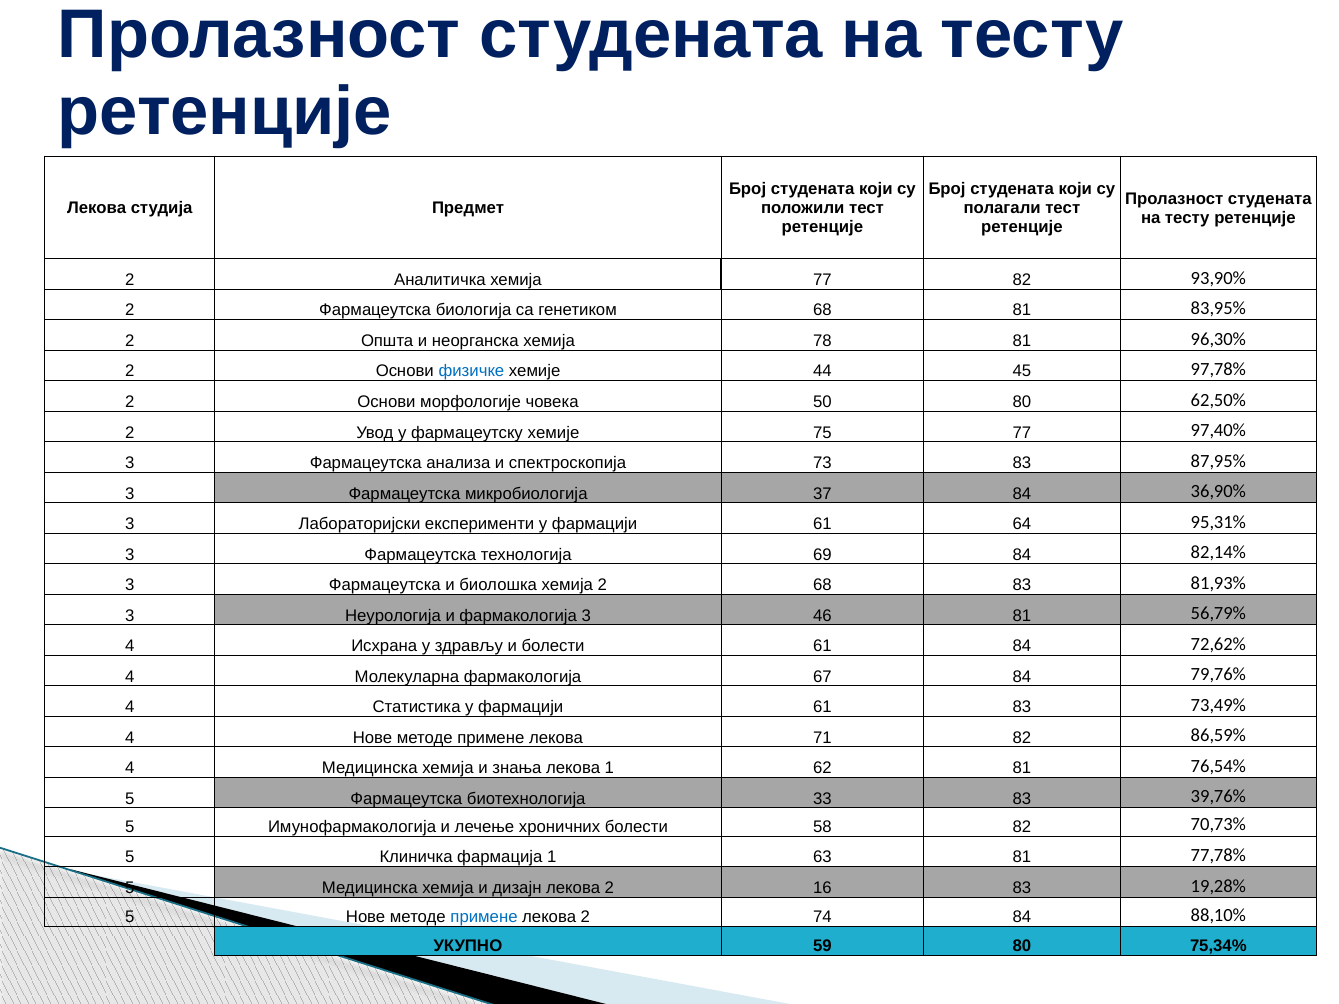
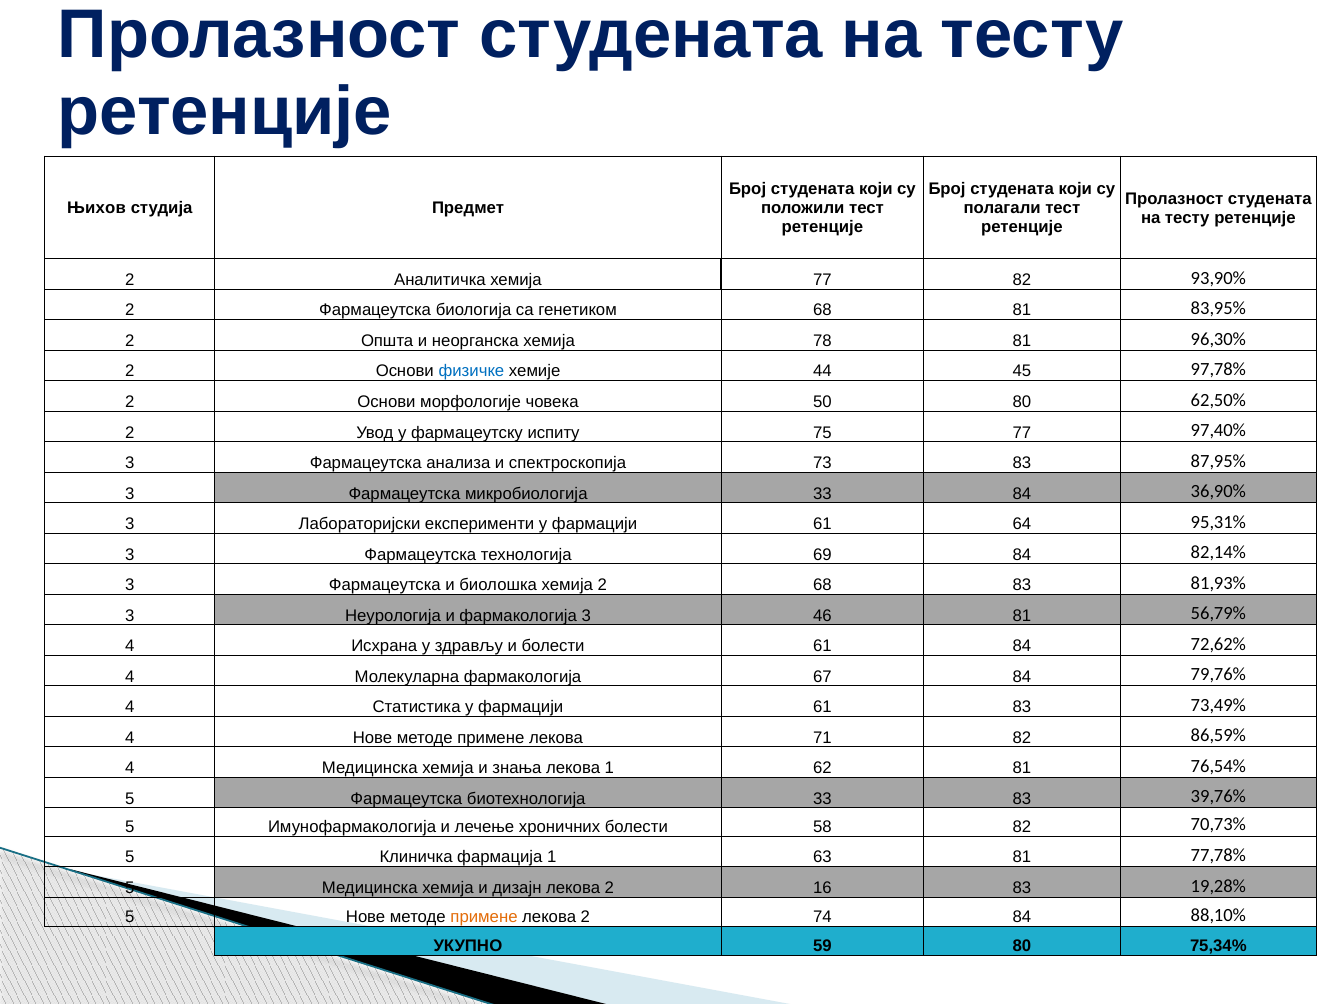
Лекова at (97, 208): Лекова -> Њихов
фармацеутску хемије: хемије -> испиту
микробиологија 37: 37 -> 33
примене at (484, 917) colour: blue -> orange
